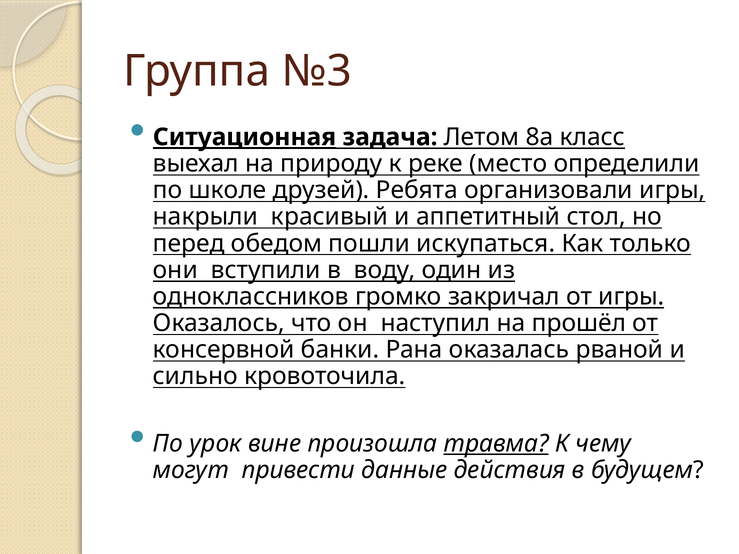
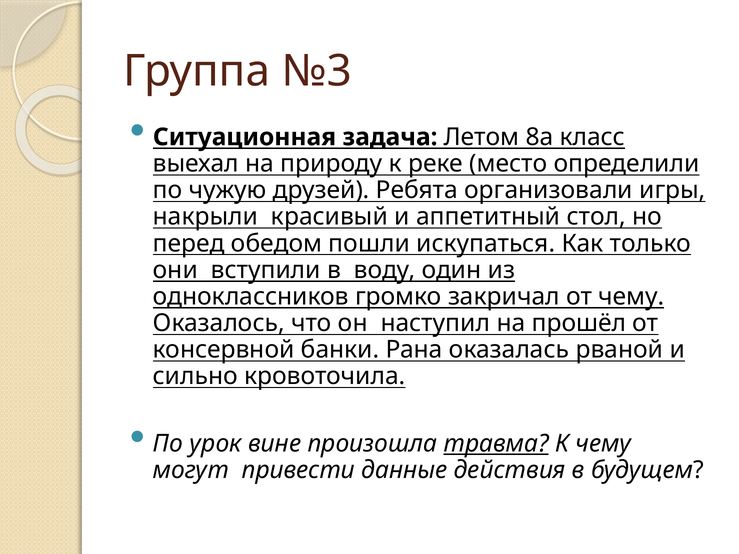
Ситуационная underline: present -> none
школе: школе -> чужую
от игры: игры -> чему
